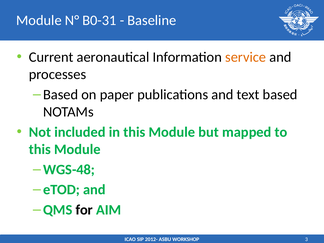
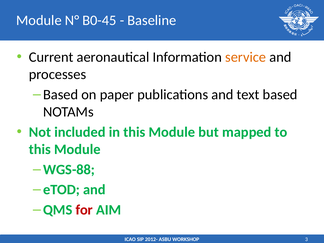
B0-31: B0-31 -> B0-45
WGS-48: WGS-48 -> WGS-88
for colour: black -> red
